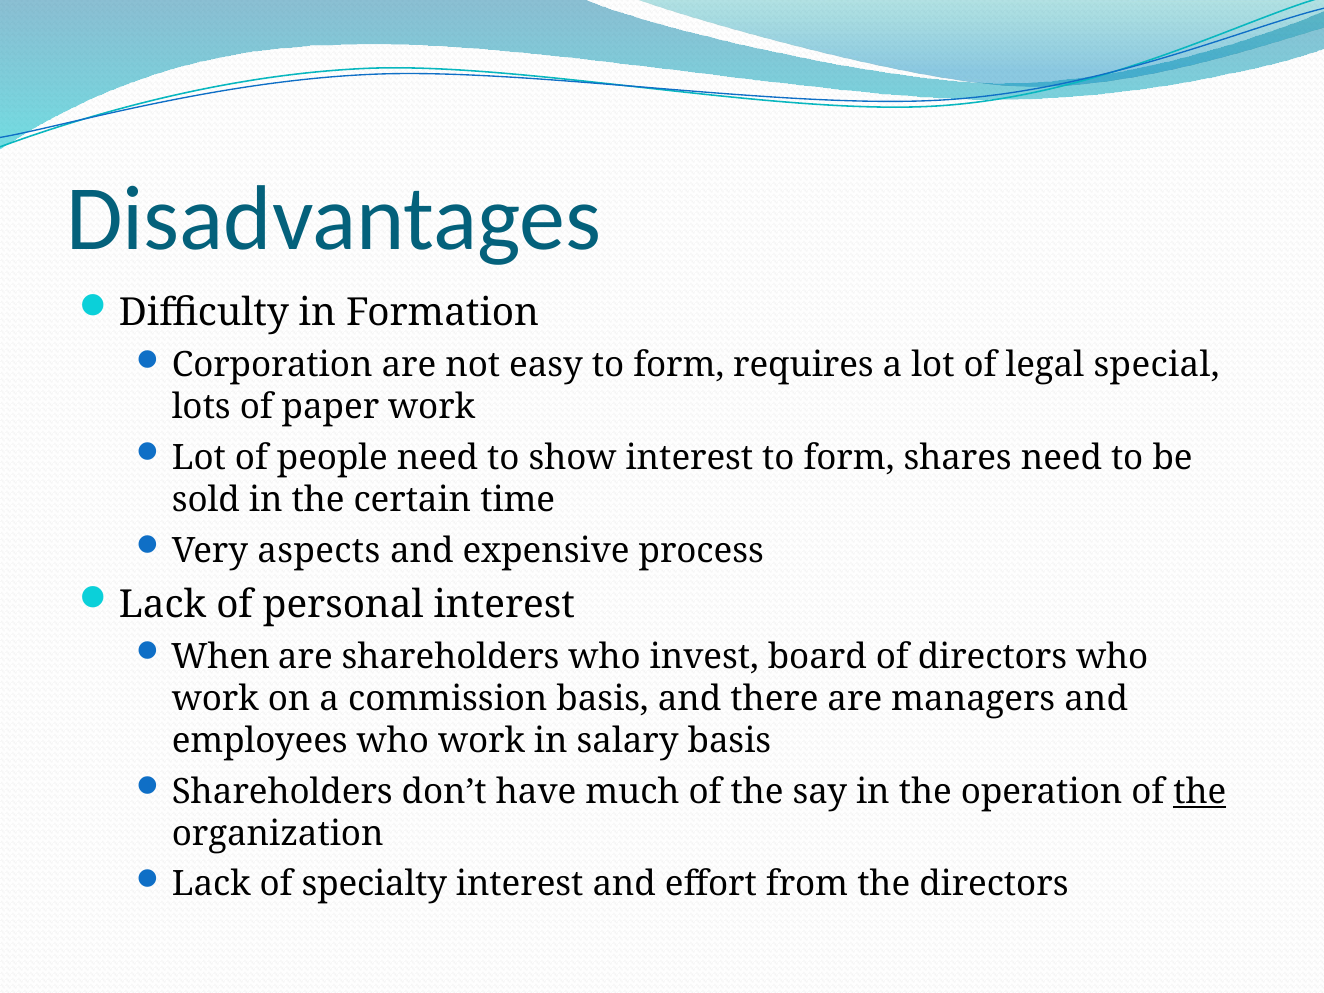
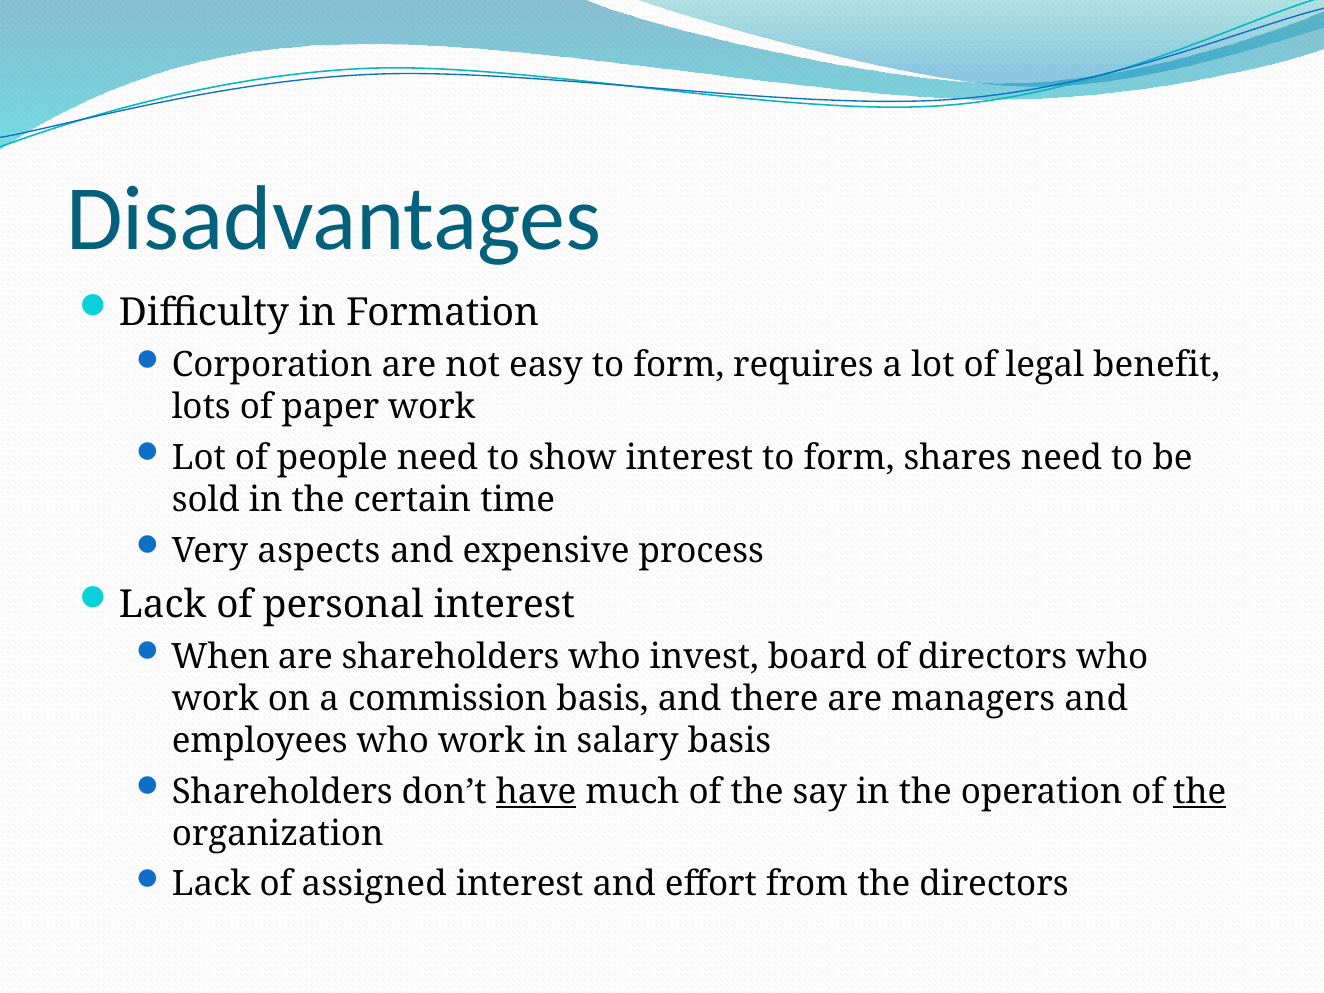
special: special -> benefit
have underline: none -> present
specialty: specialty -> assigned
